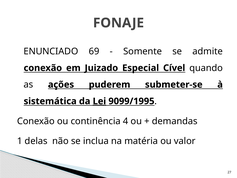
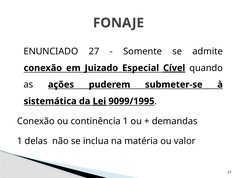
ENUNCIADO 69: 69 -> 27
Cível underline: none -> present
continência 4: 4 -> 1
